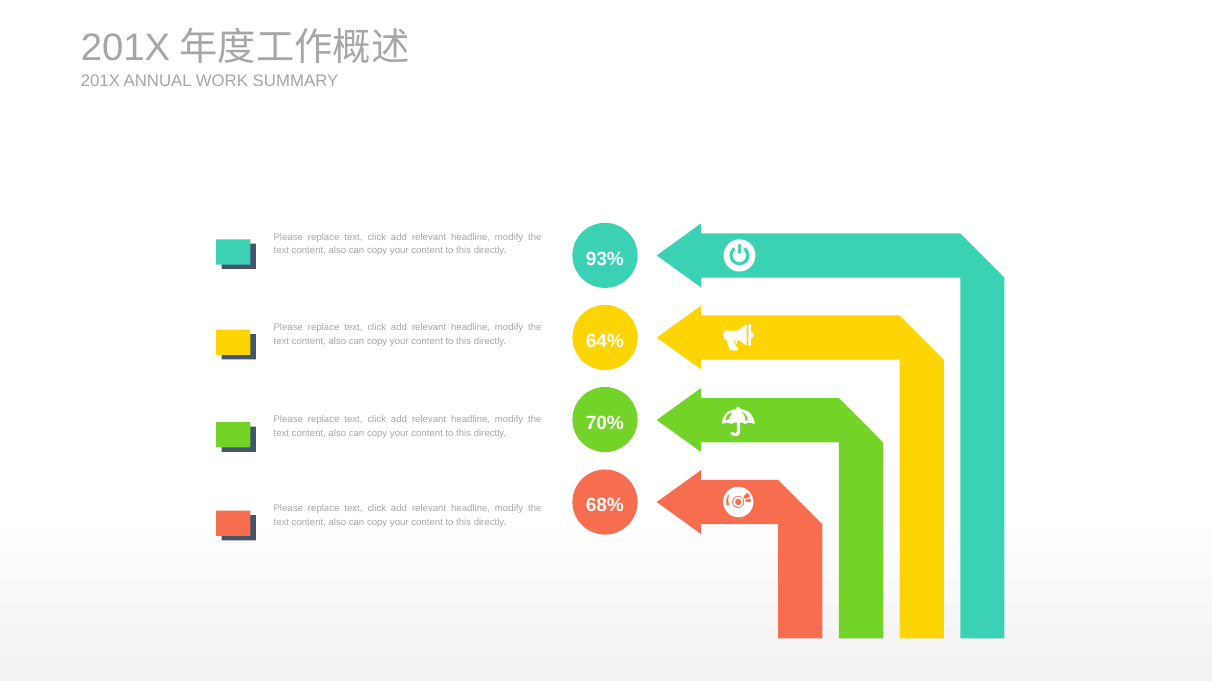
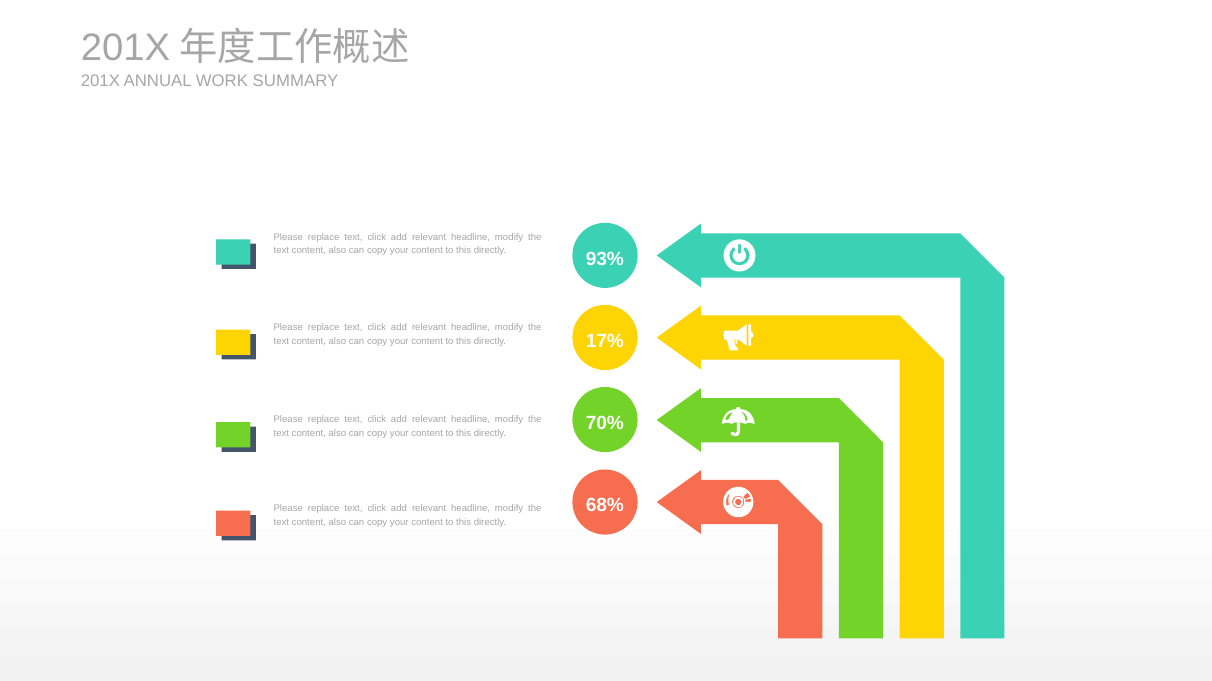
64%: 64% -> 17%
